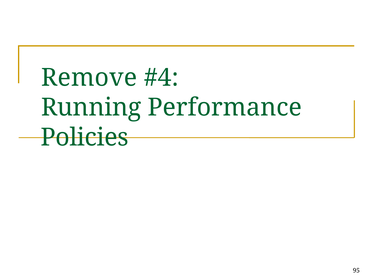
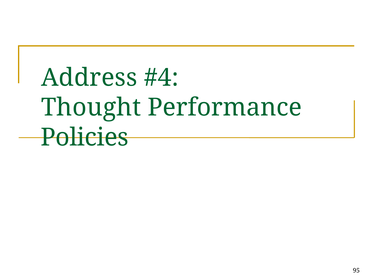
Remove: Remove -> Address
Running: Running -> Thought
